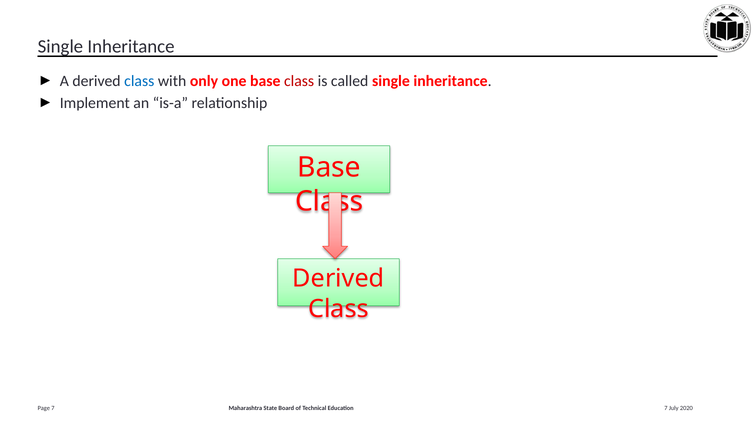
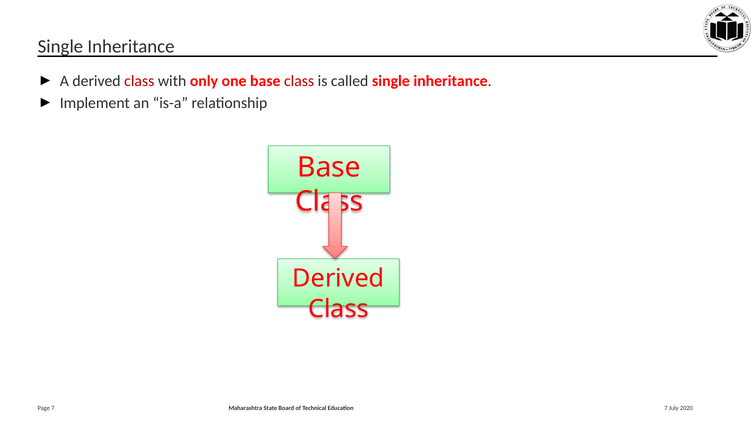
class at (139, 81) colour: blue -> red
